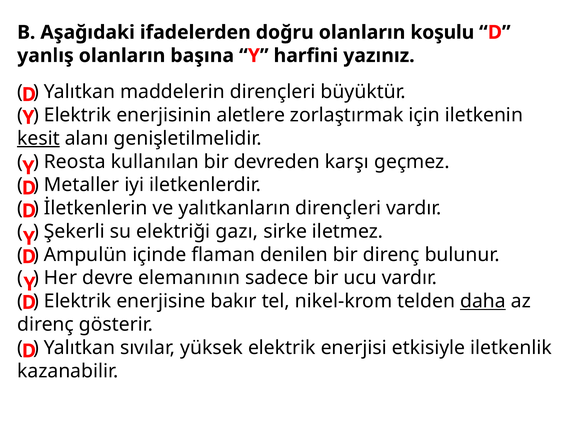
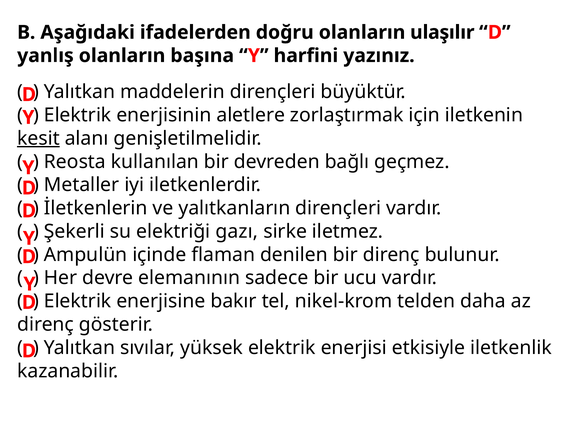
koşulu: koşulu -> ulaşılır
karşı: karşı -> bağlı
daha underline: present -> none
